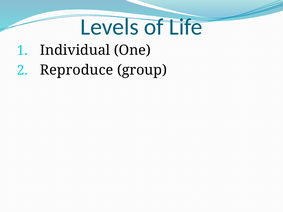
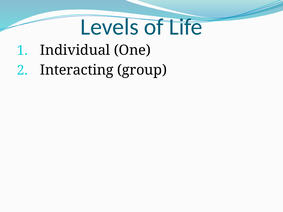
Reproduce: Reproduce -> Interacting
